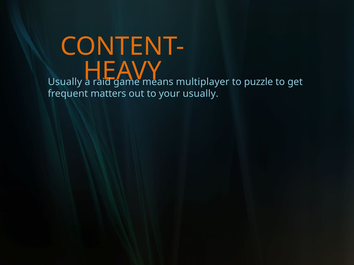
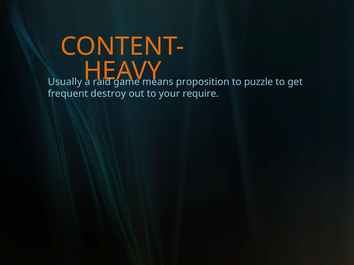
multiplayer: multiplayer -> proposition
matters: matters -> destroy
your usually: usually -> require
